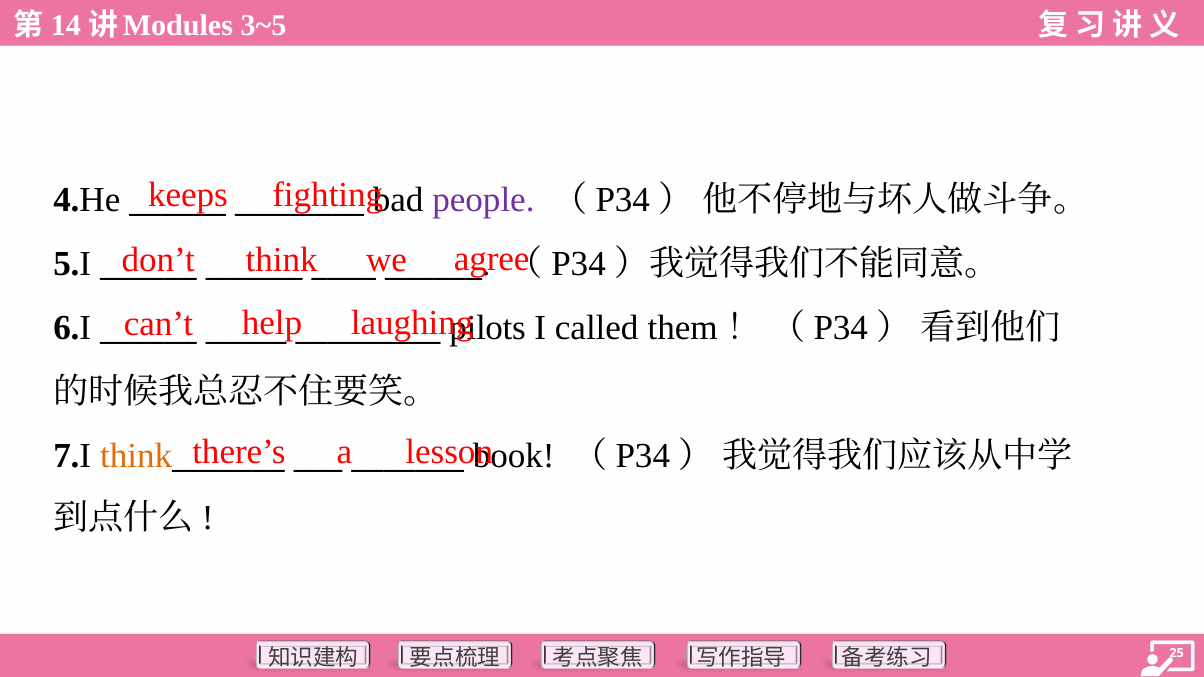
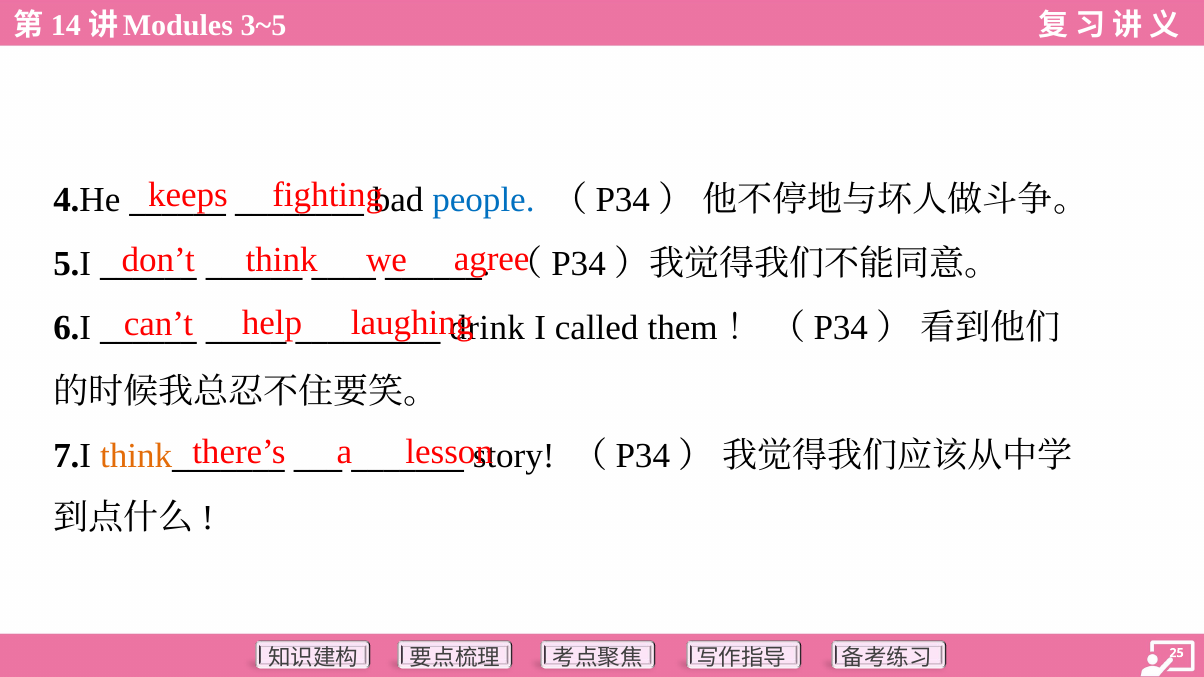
people colour: purple -> blue
pilots: pilots -> drink
book: book -> story
